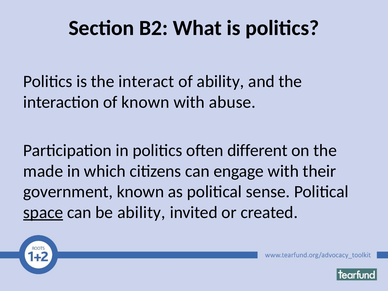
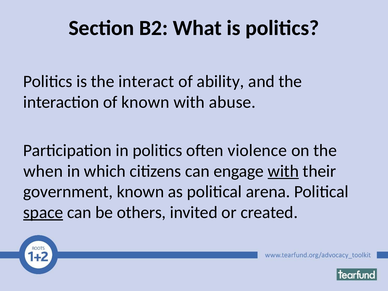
different: different -> violence
made: made -> when
with at (283, 171) underline: none -> present
sense: sense -> arena
be ability: ability -> others
